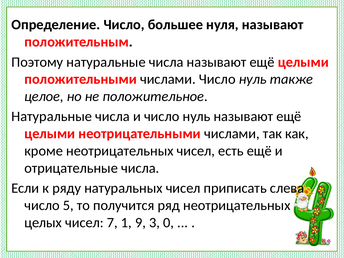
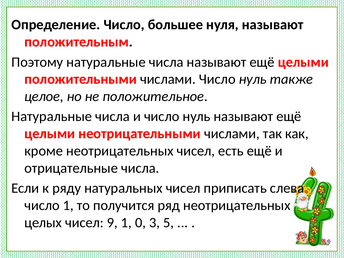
число 5: 5 -> 1
7: 7 -> 9
9: 9 -> 0
0: 0 -> 5
